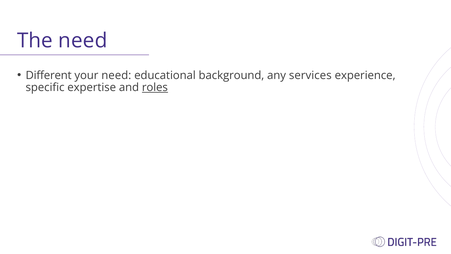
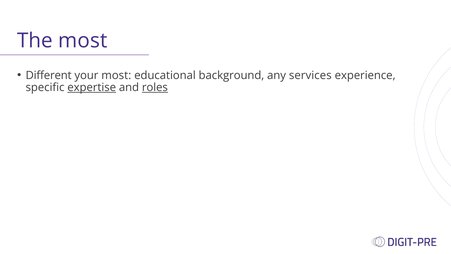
The need: need -> most
your need: need -> most
expertise underline: none -> present
